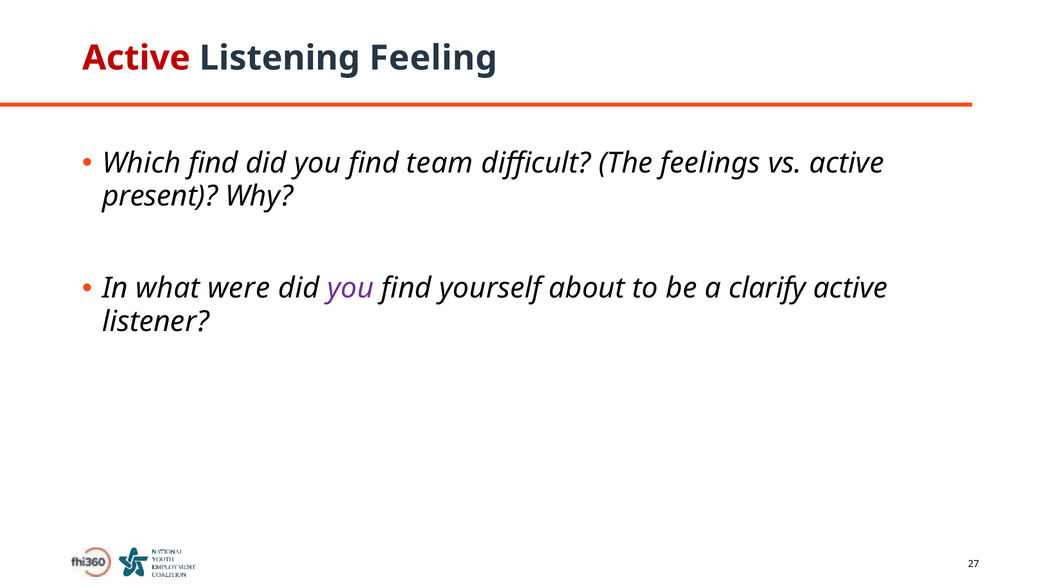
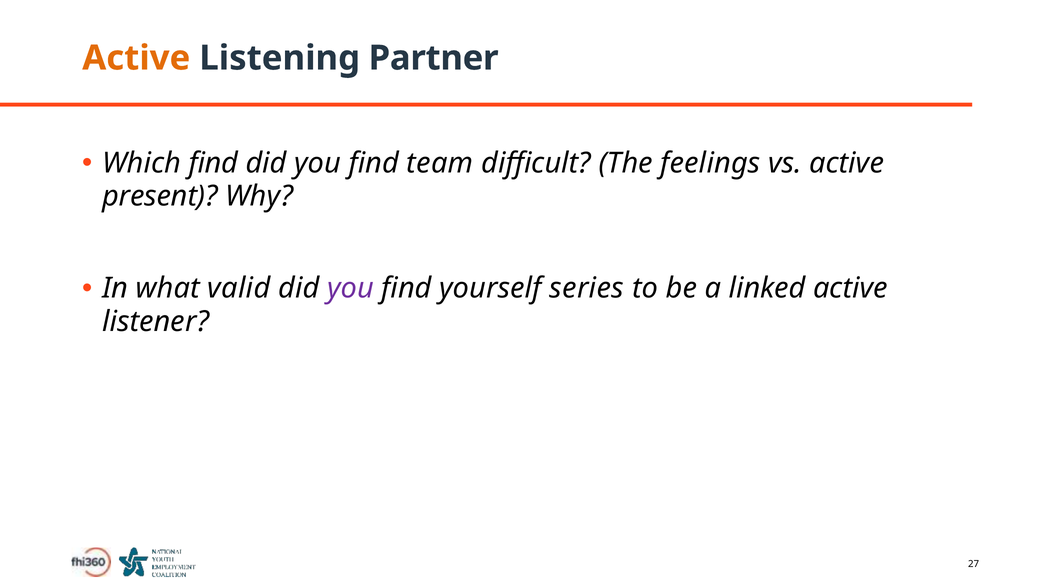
Active at (136, 58) colour: red -> orange
Feeling: Feeling -> Partner
were: were -> valid
about: about -> series
clarify: clarify -> linked
